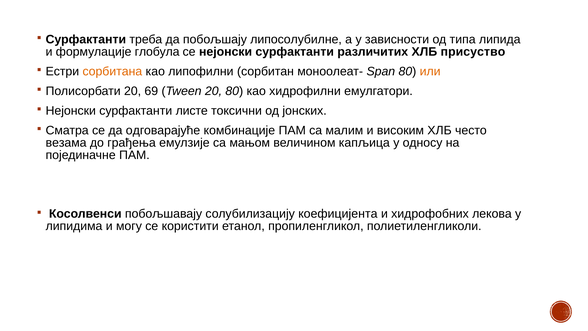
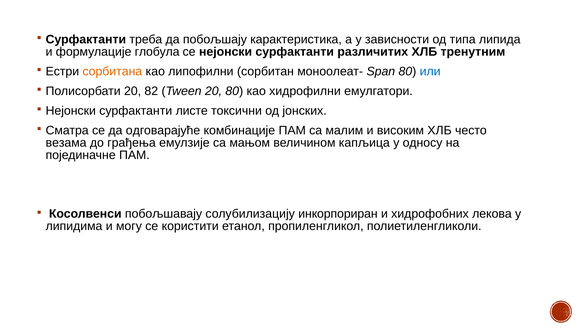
липосолубилне: липосолубилне -> карактеристика
присуство: присуство -> тренутним
или colour: orange -> blue
69: 69 -> 82
коефицијента: коефицијента -> инкорпориран
